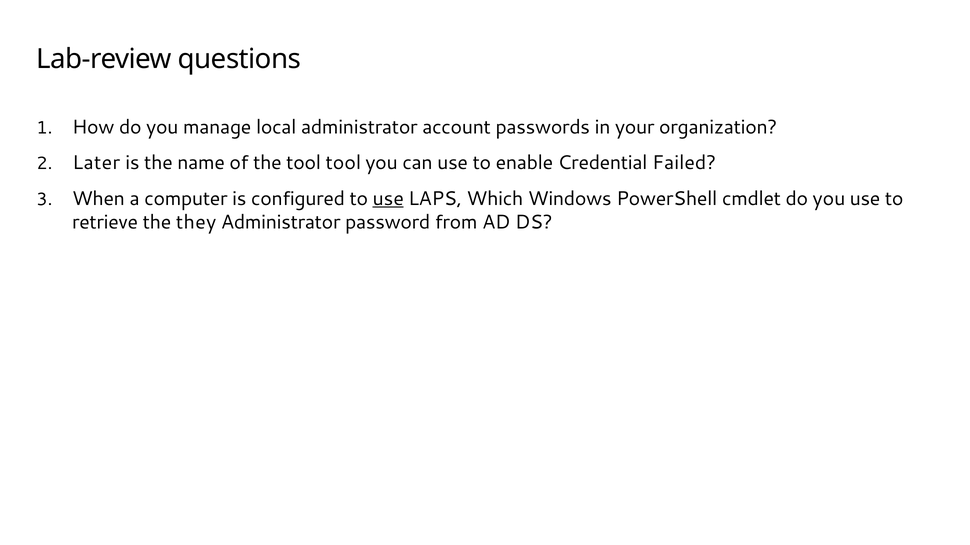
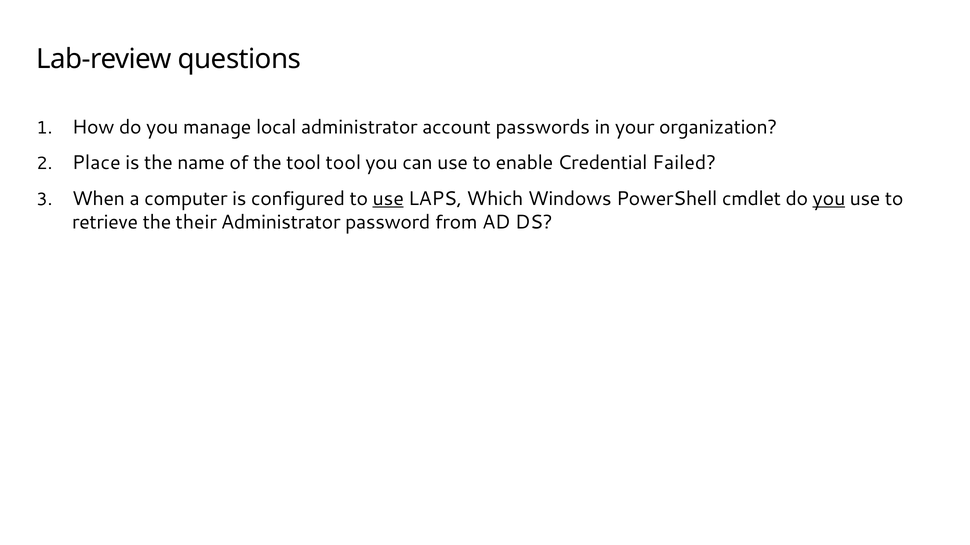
Later: Later -> Place
you at (829, 199) underline: none -> present
they: they -> their
